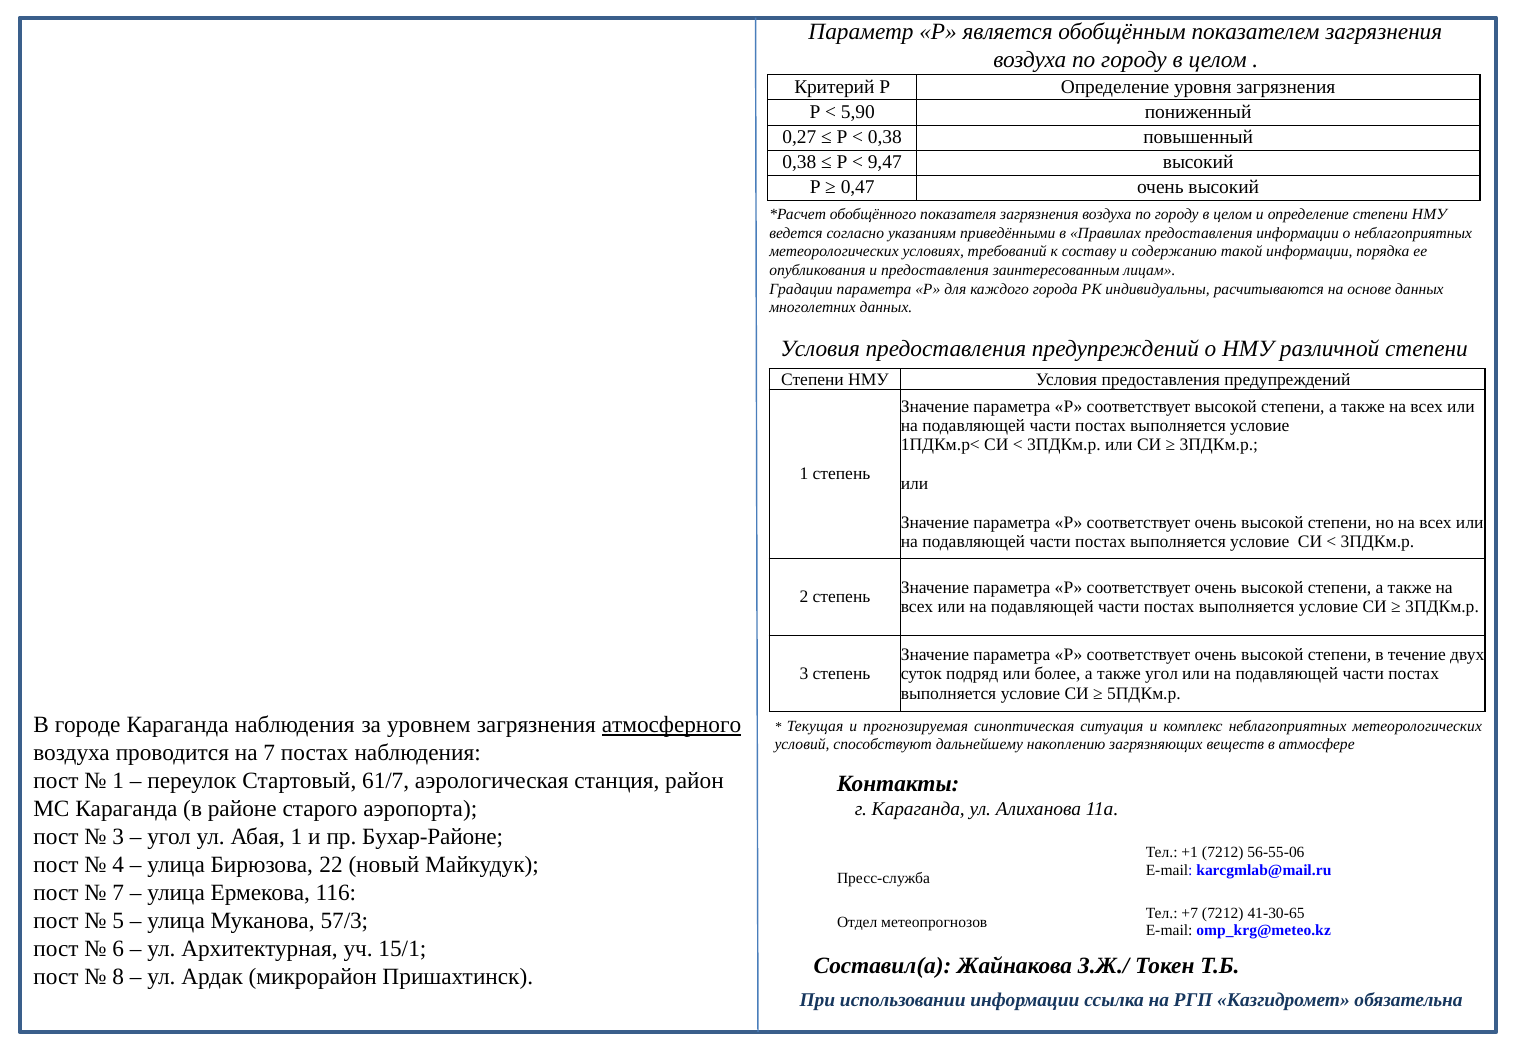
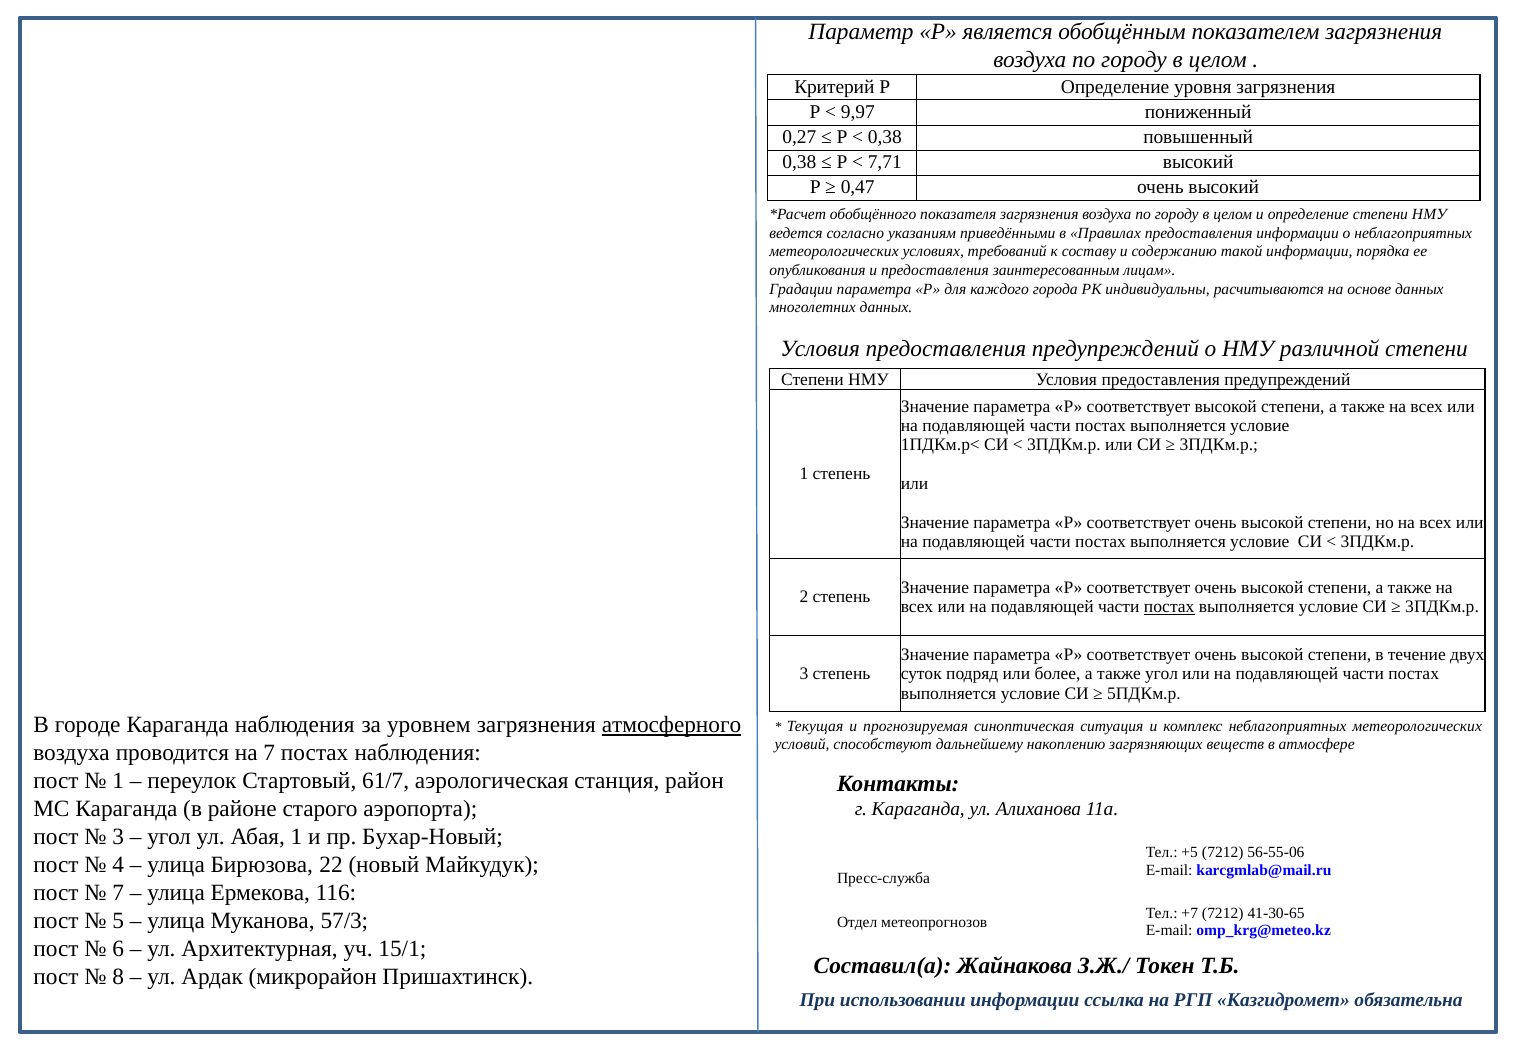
5,90: 5,90 -> 9,97
9,47: 9,47 -> 7,71
постах at (1169, 607) underline: none -> present
Бухар-Районе: Бухар-Районе -> Бухар-Новый
+1: +1 -> +5
